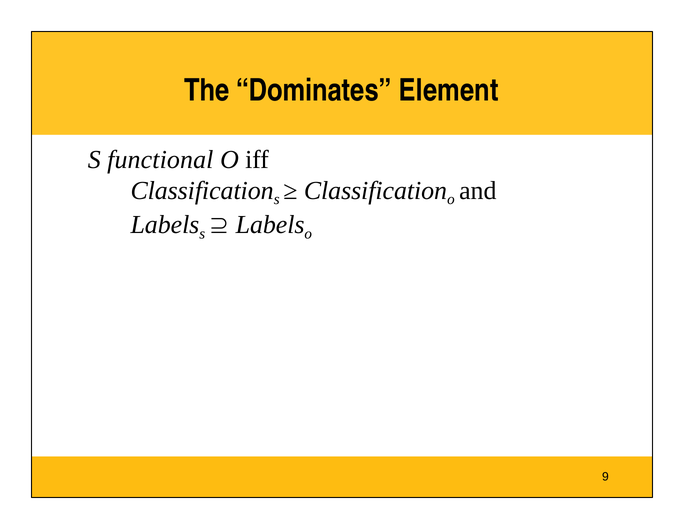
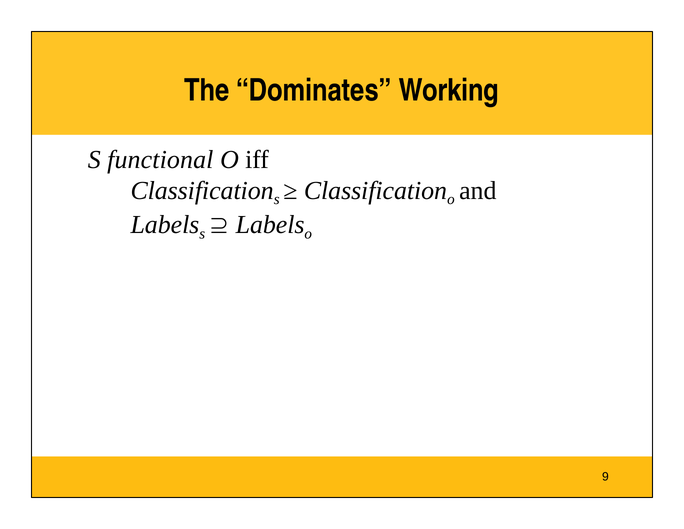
Element: Element -> Working
